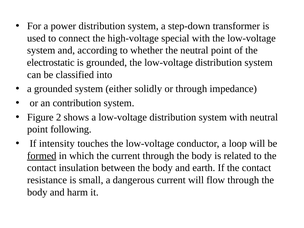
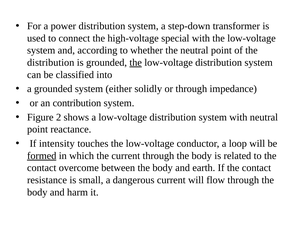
electrostatic at (51, 63): electrostatic -> distribution
the at (136, 63) underline: none -> present
following: following -> reactance
insulation: insulation -> overcome
